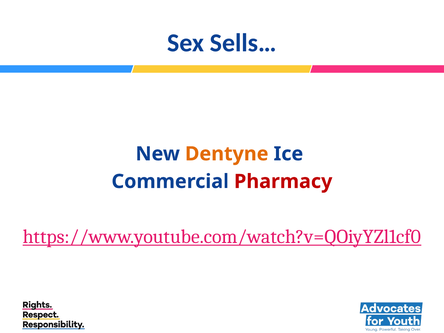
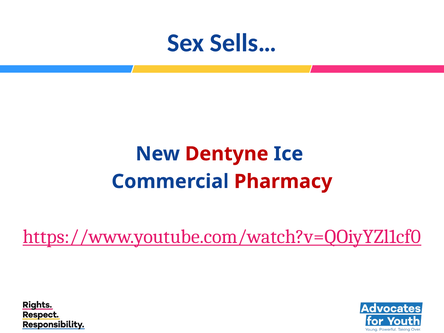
Dentyne colour: orange -> red
